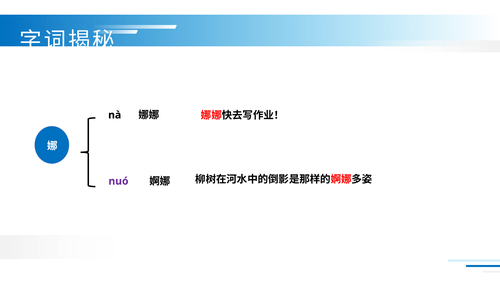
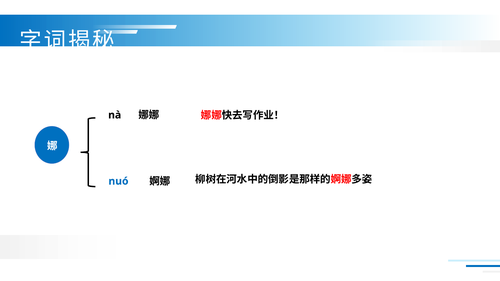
nuó colour: purple -> blue
